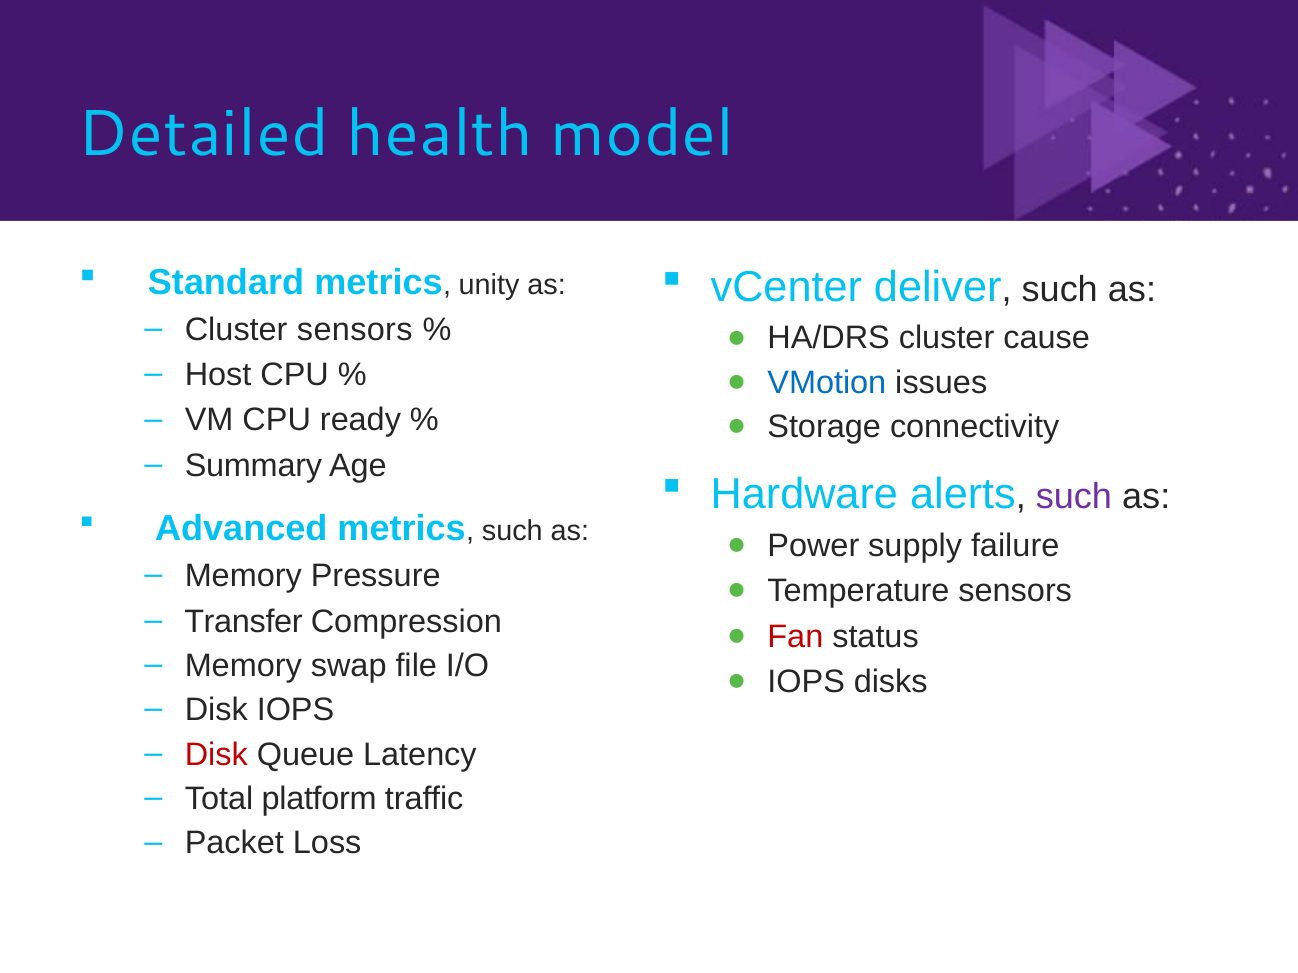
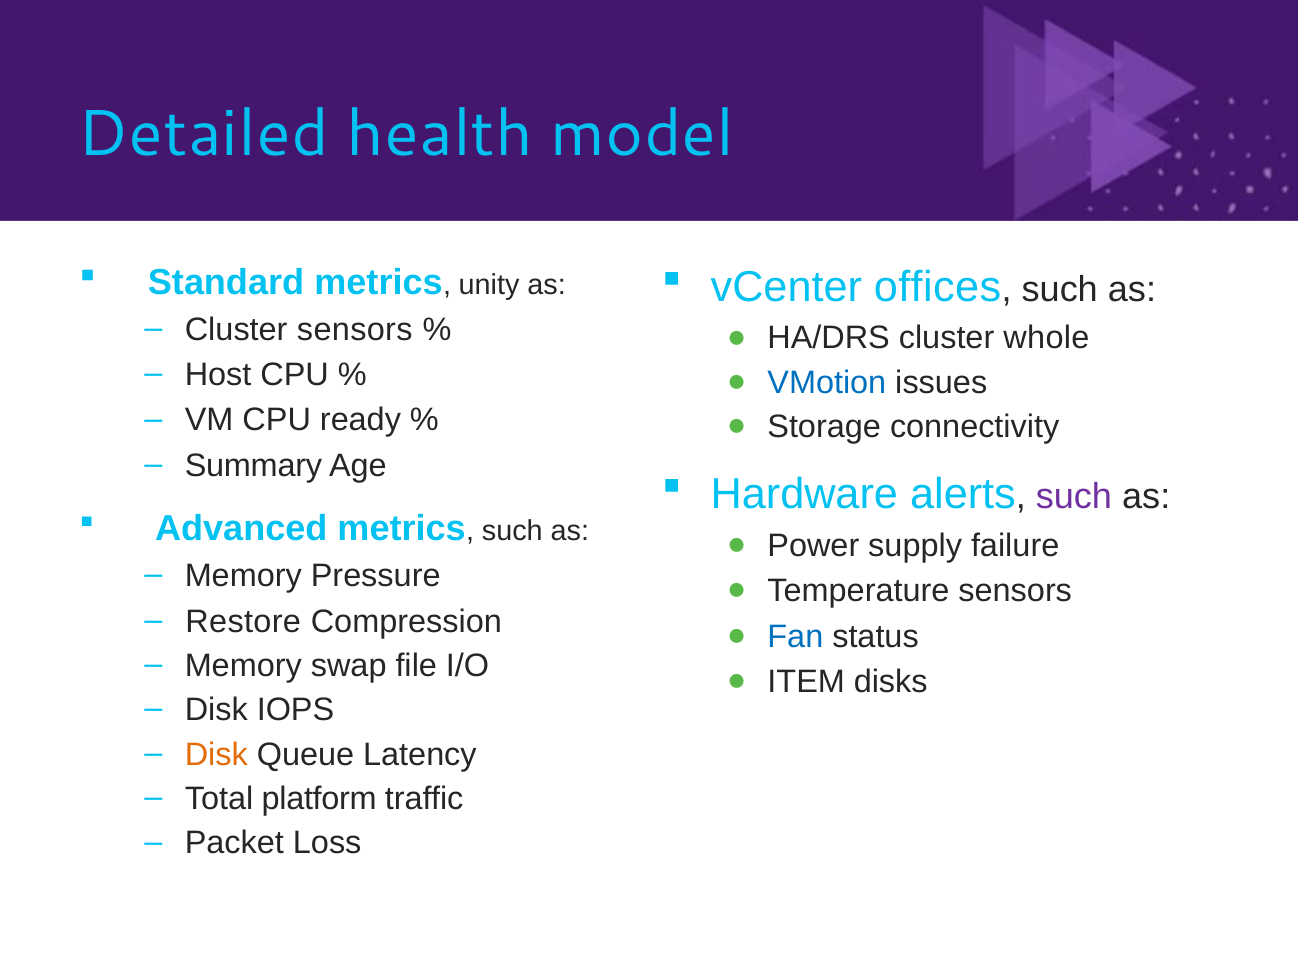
deliver: deliver -> offices
cause: cause -> whole
Transfer: Transfer -> Restore
Fan colour: red -> blue
IOPS at (806, 682): IOPS -> ITEM
Disk at (216, 755) colour: red -> orange
